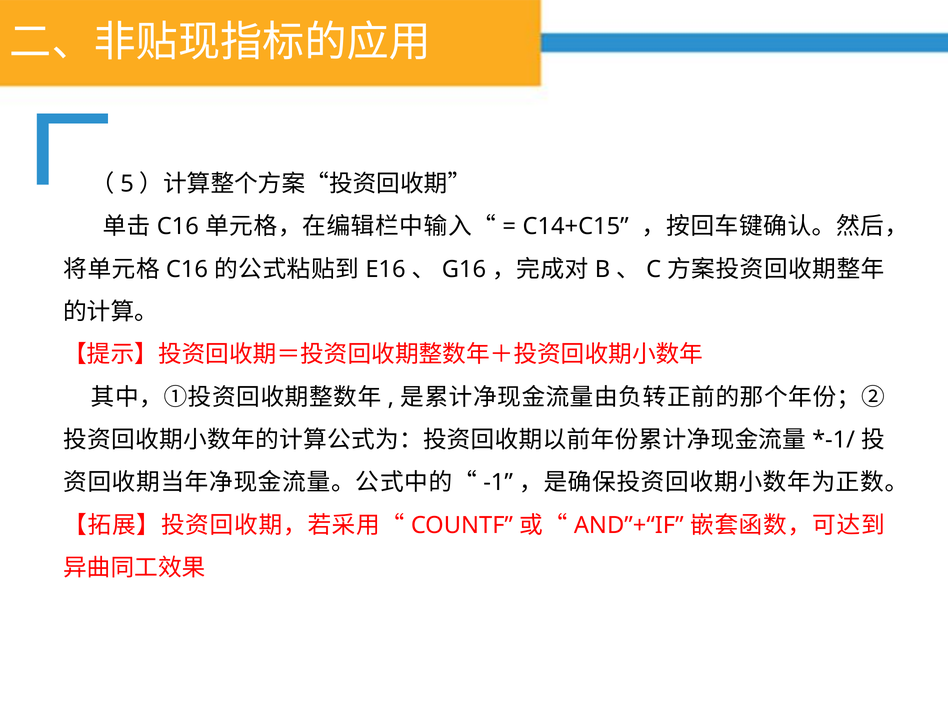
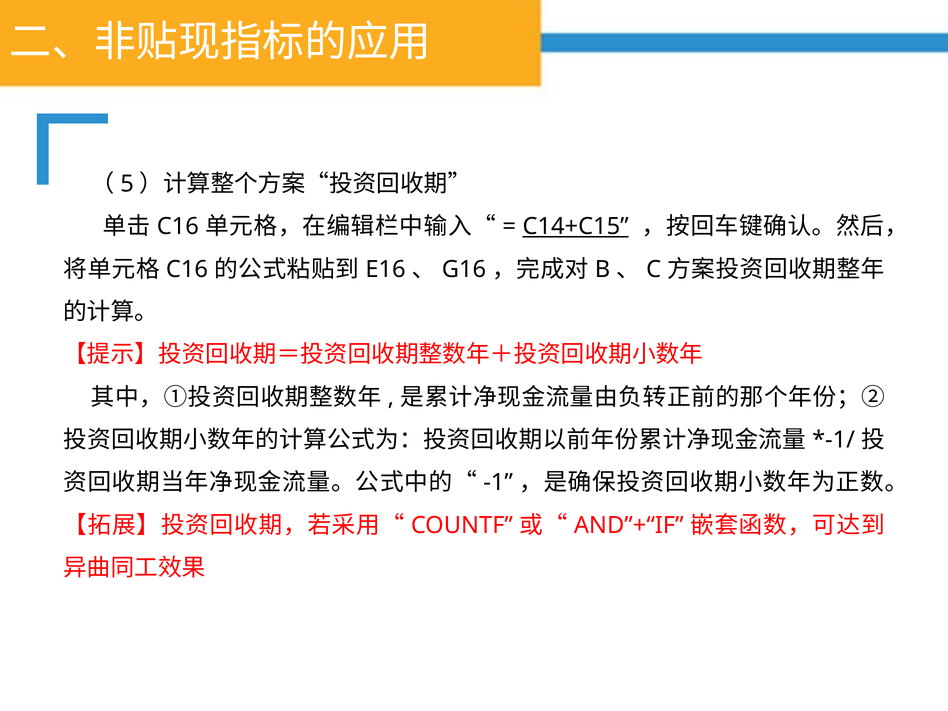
C14+C15 underline: none -> present
